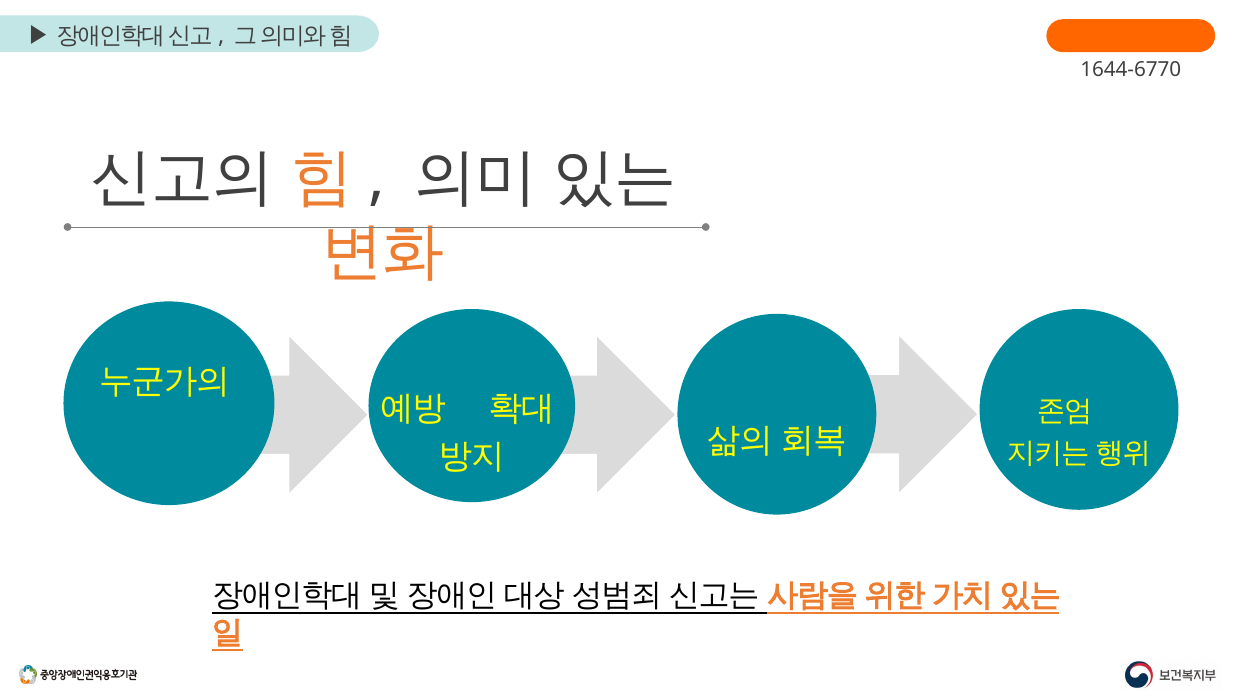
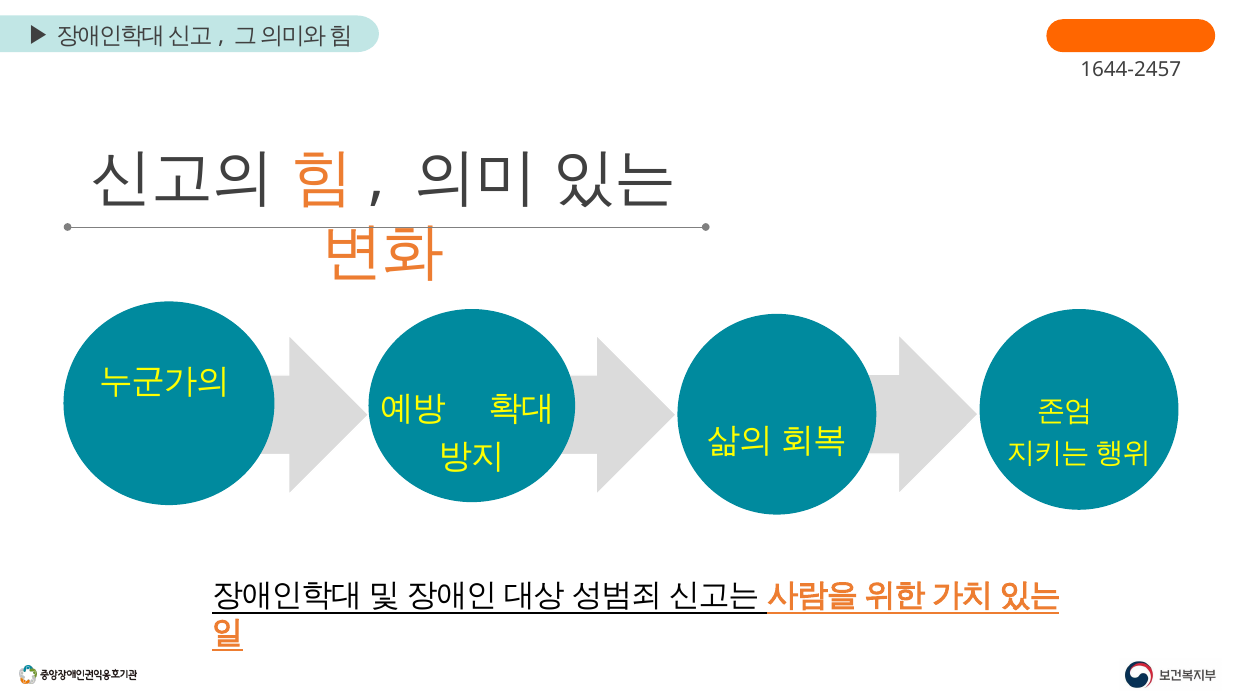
1644-6770: 1644-6770 -> 1644-2457
